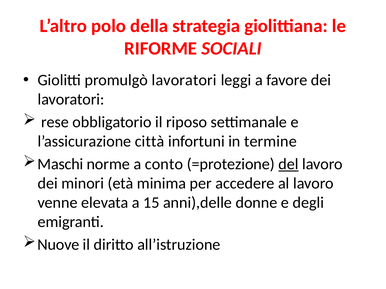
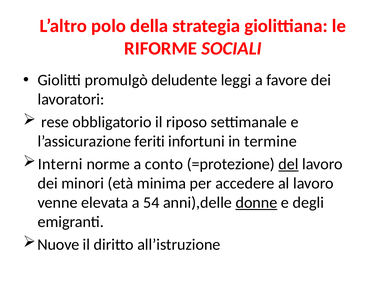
promulgò lavoratori: lavoratori -> deludente
città: città -> feriti
Maschi: Maschi -> Interni
15: 15 -> 54
donne underline: none -> present
